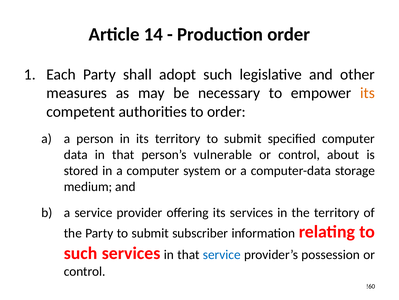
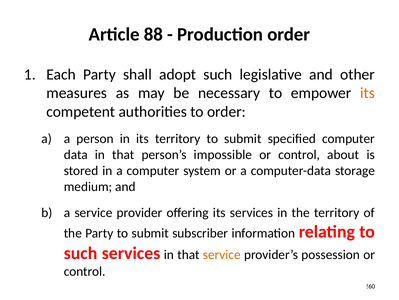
14: 14 -> 88
vulnerable: vulnerable -> impossible
service at (222, 254) colour: blue -> orange
